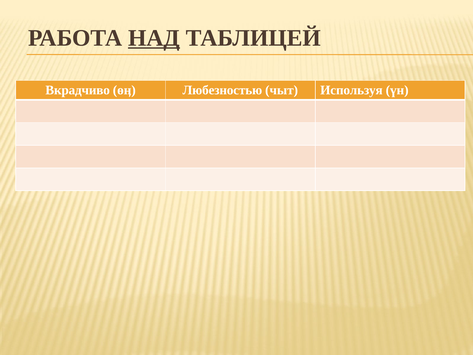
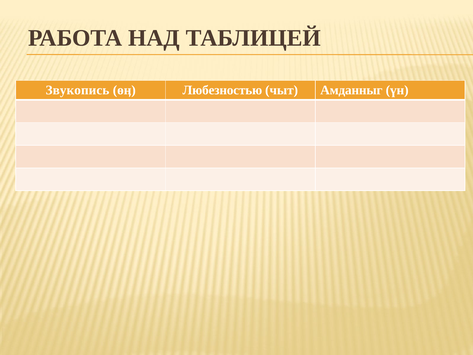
НАД underline: present -> none
Вкрадчиво: Вкрадчиво -> Звукопись
Используя: Используя -> Амданныг
